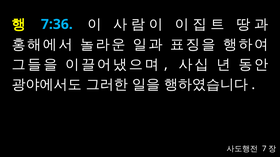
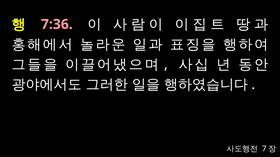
7:36 colour: light blue -> pink
